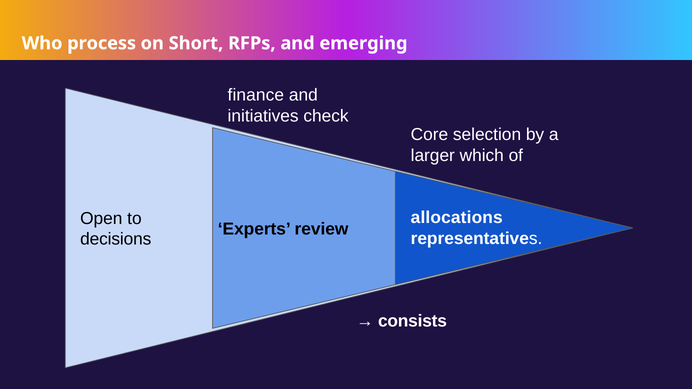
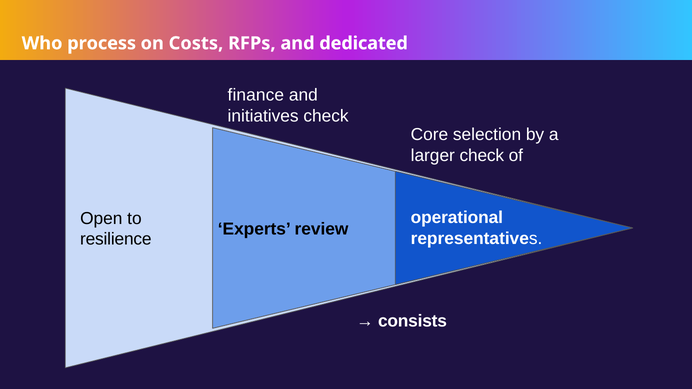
Short: Short -> Costs
emerging: emerging -> dedicated
larger which: which -> check
allocations: allocations -> operational
decisions: decisions -> resilience
